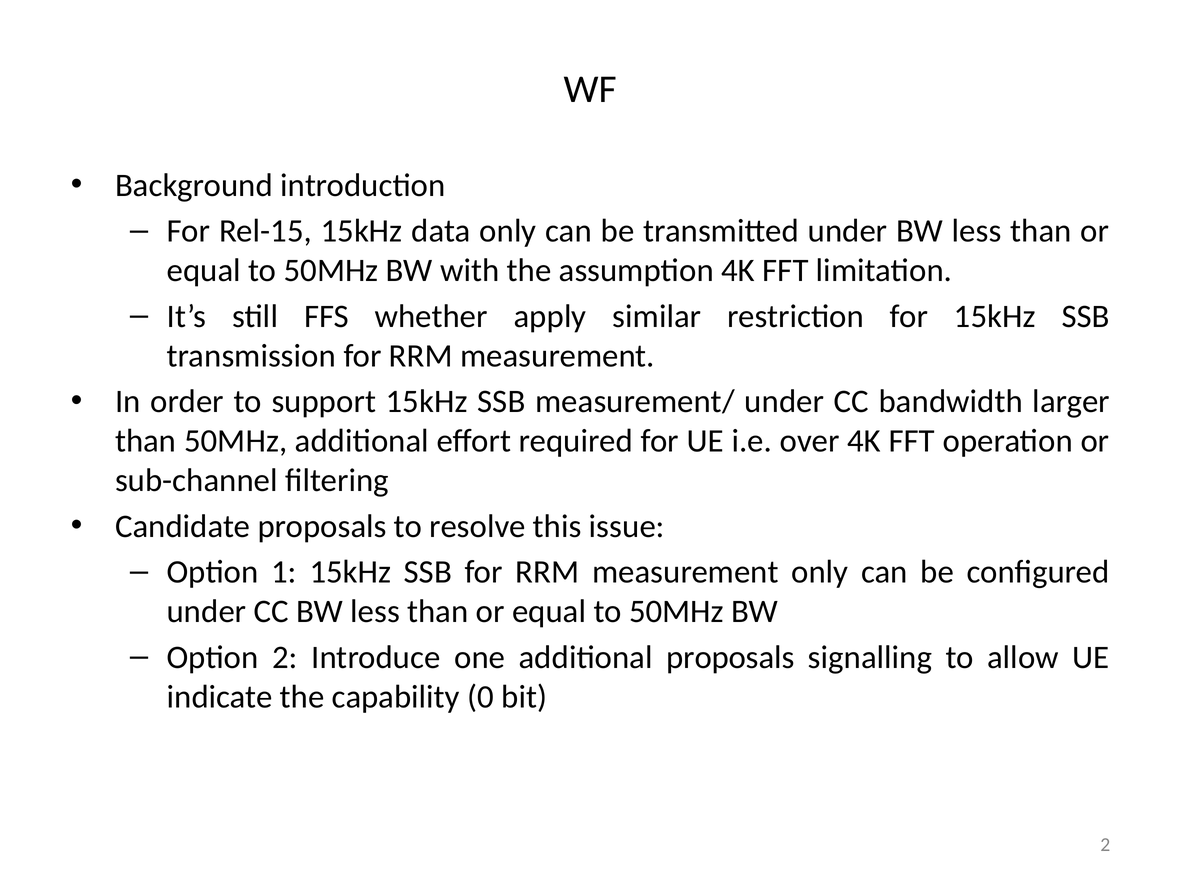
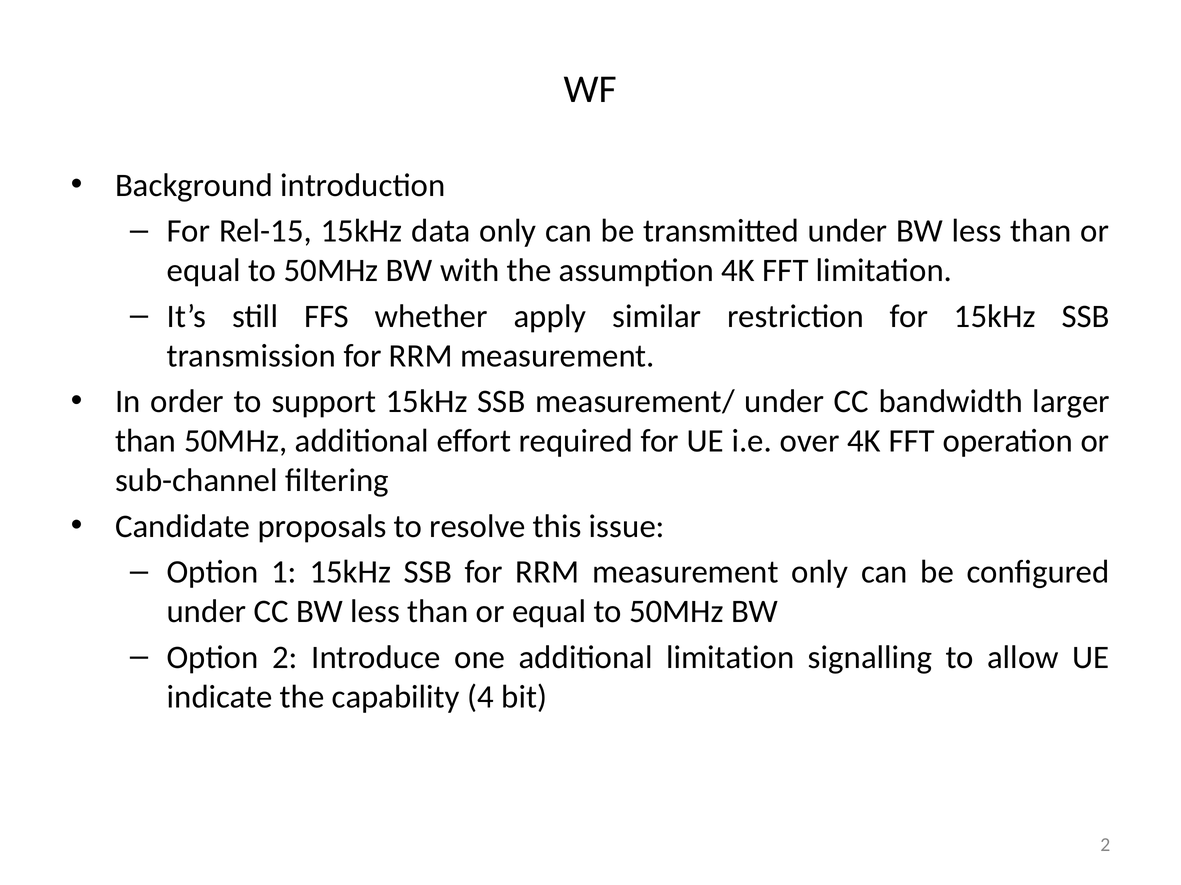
additional proposals: proposals -> limitation
0: 0 -> 4
